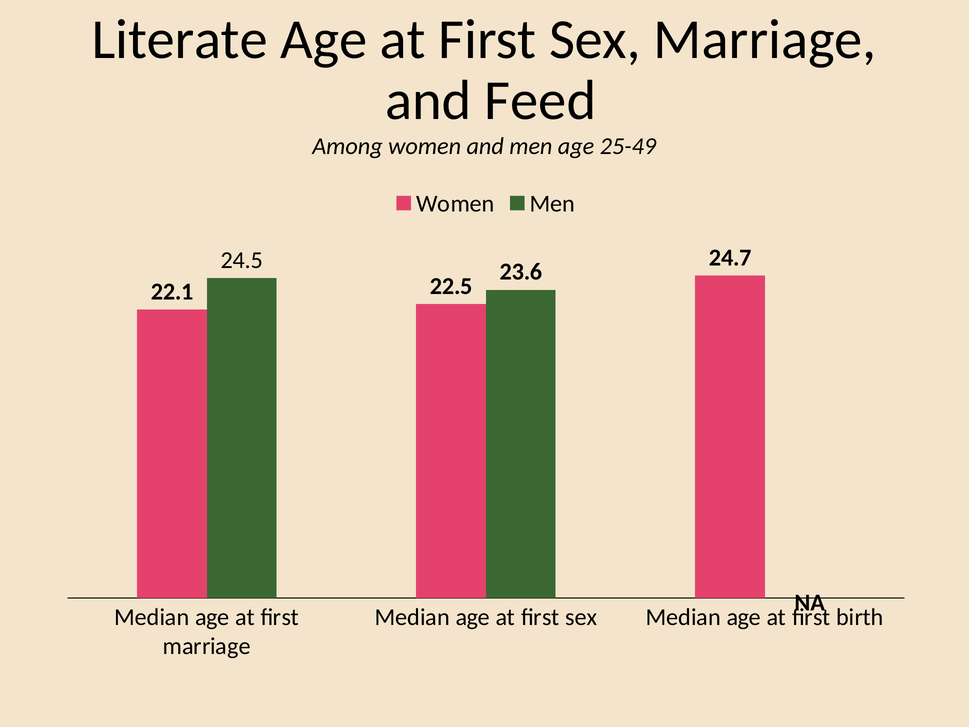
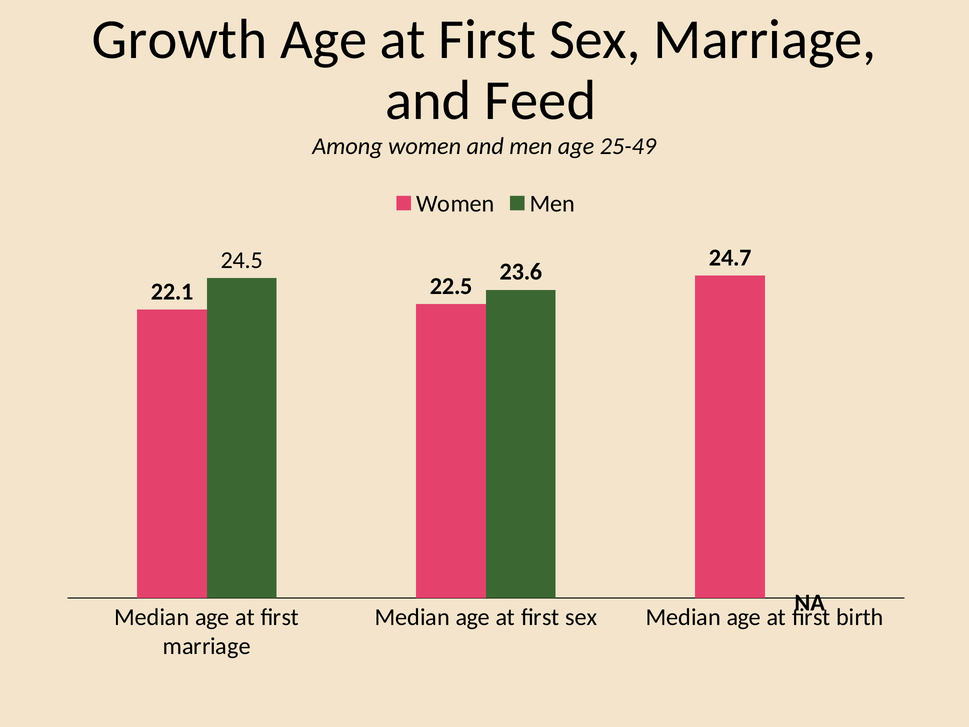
Literate: Literate -> Growth
